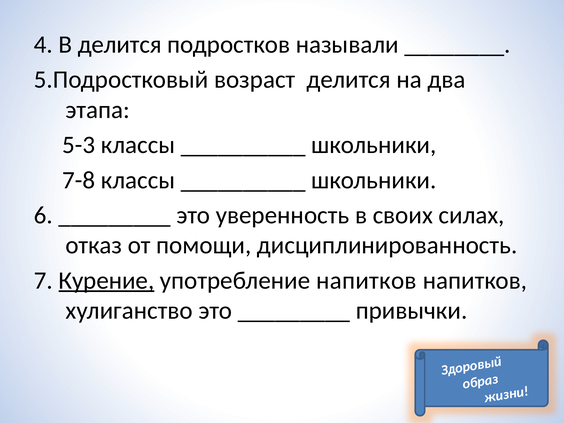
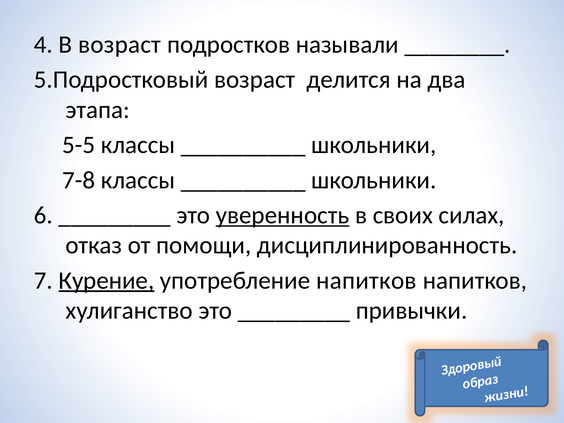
В делится: делится -> возраст
5-3: 5-3 -> 5-5
уверенность underline: none -> present
